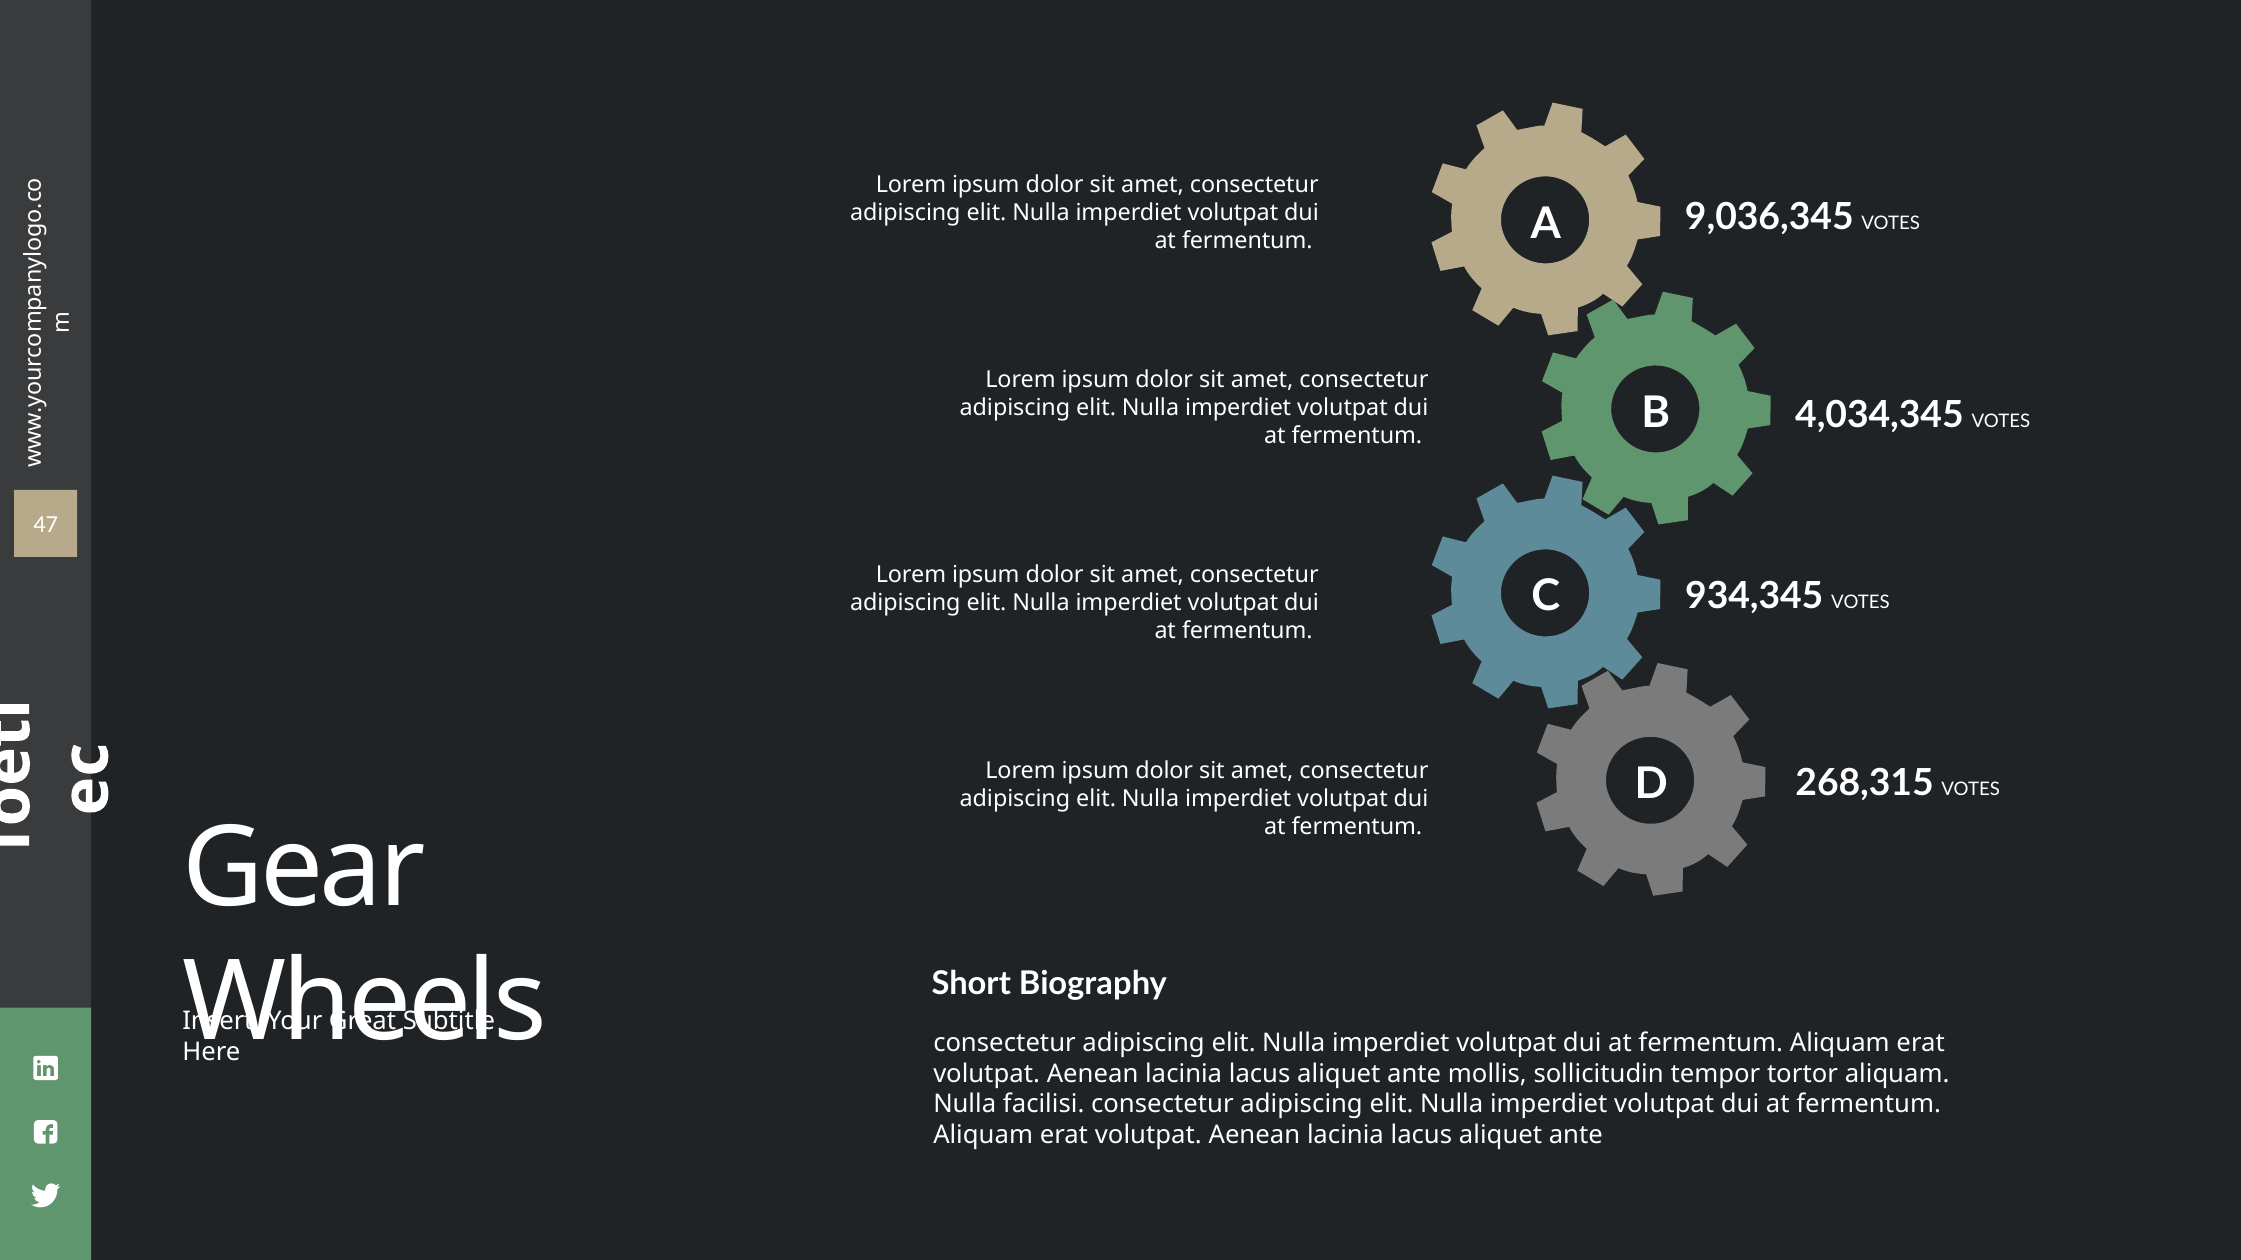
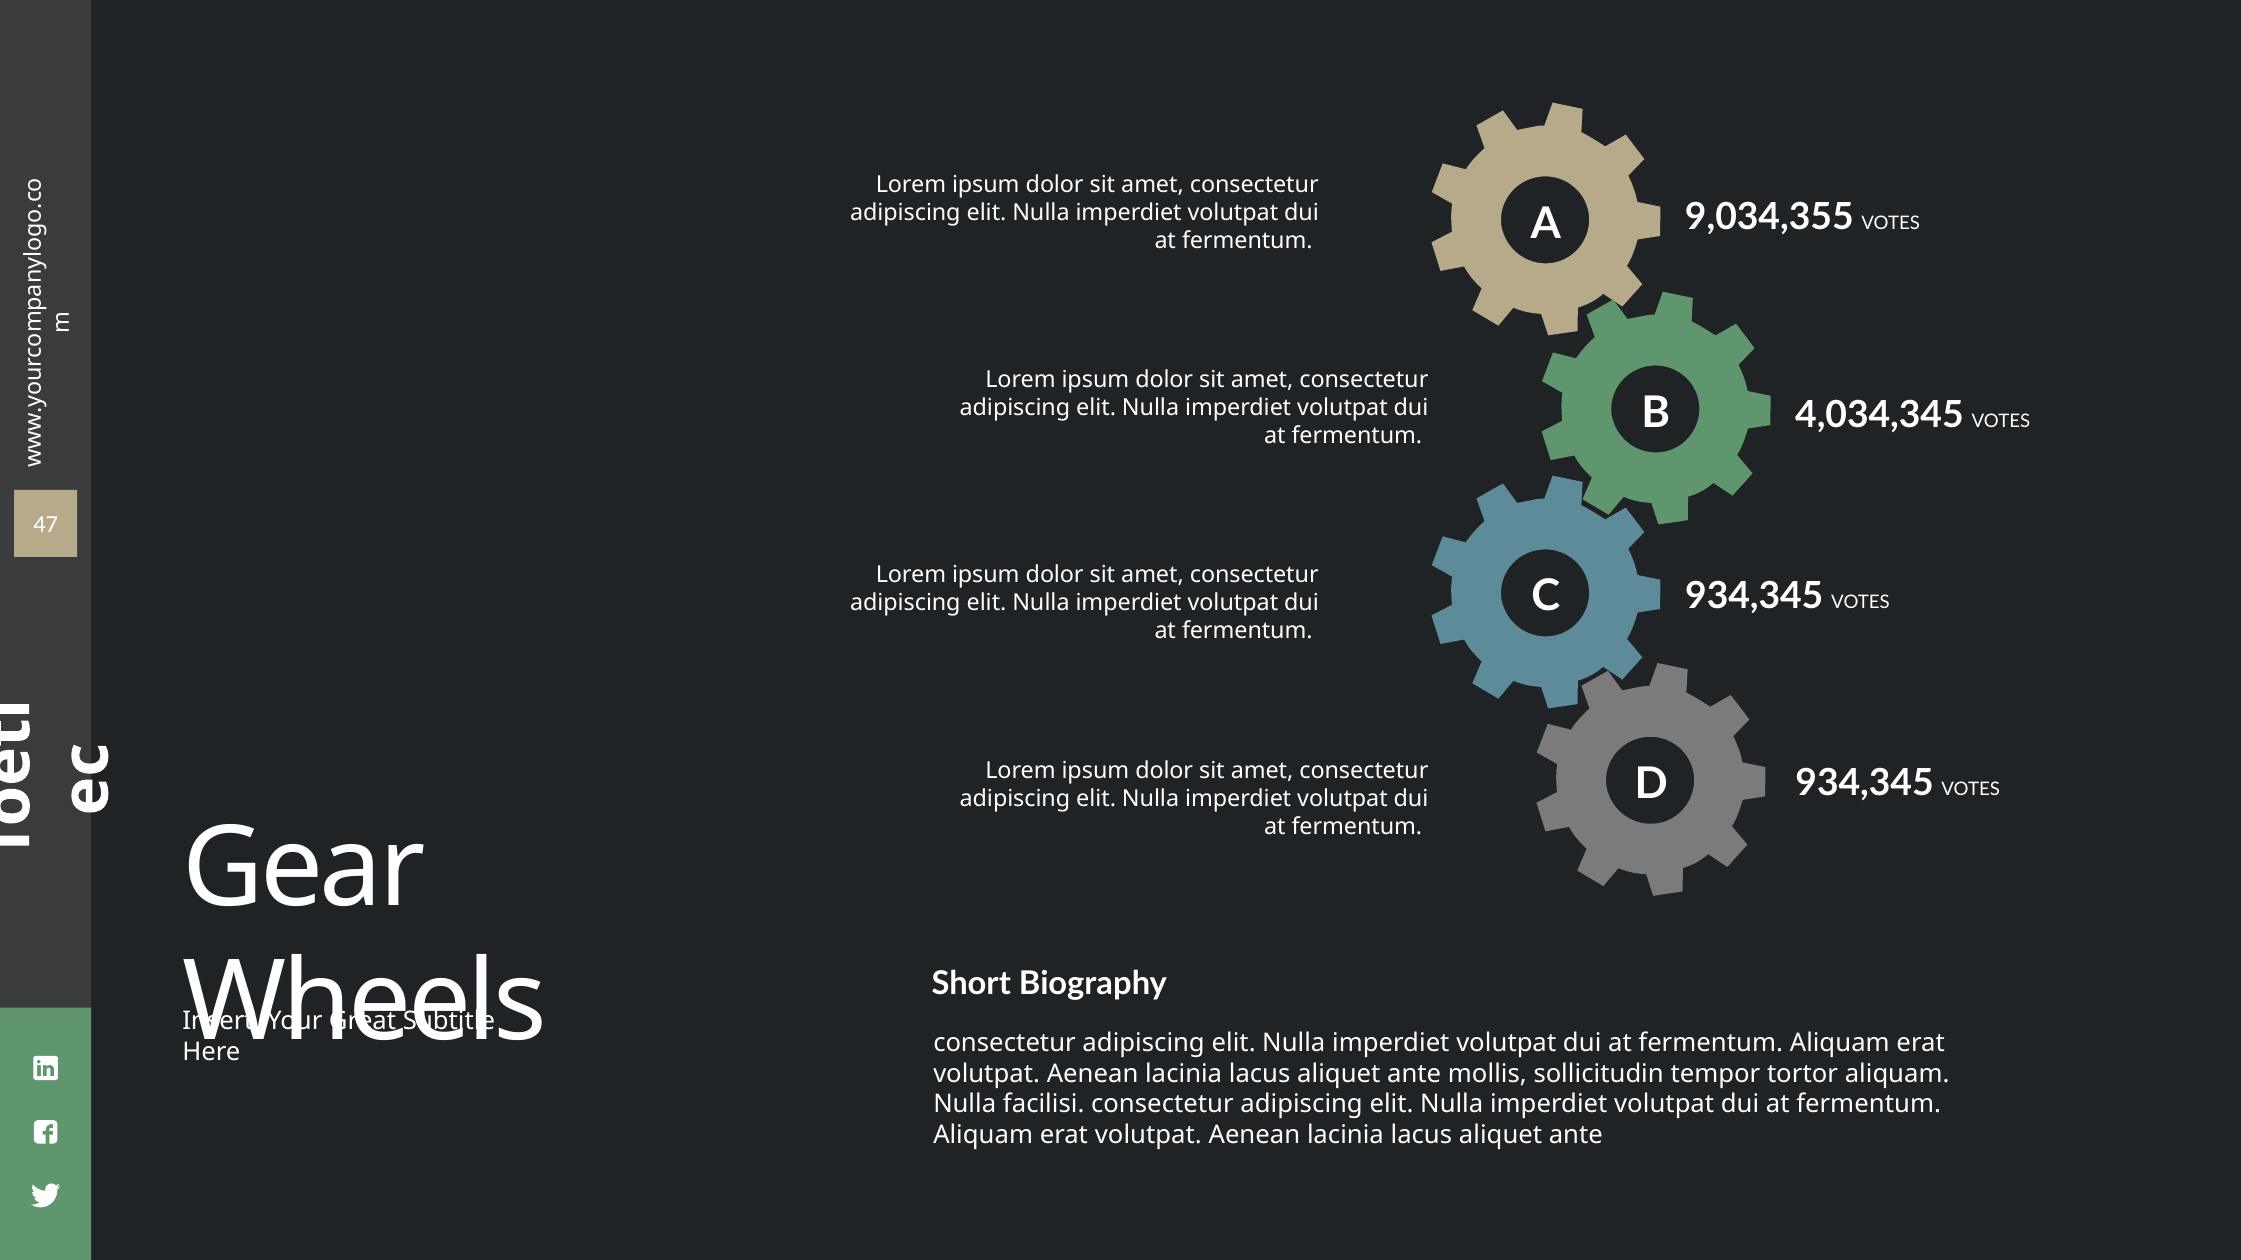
9,036,345: 9,036,345 -> 9,034,355
D 268,315: 268,315 -> 934,345
